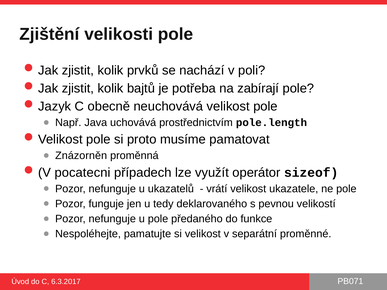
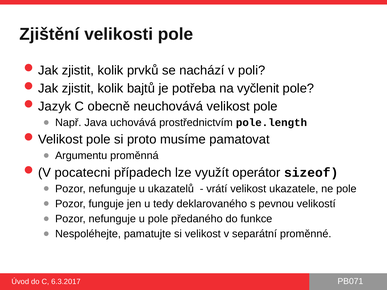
zabírají: zabírají -> vyčlenit
Znázorněn: Znázorněn -> Argumentu
